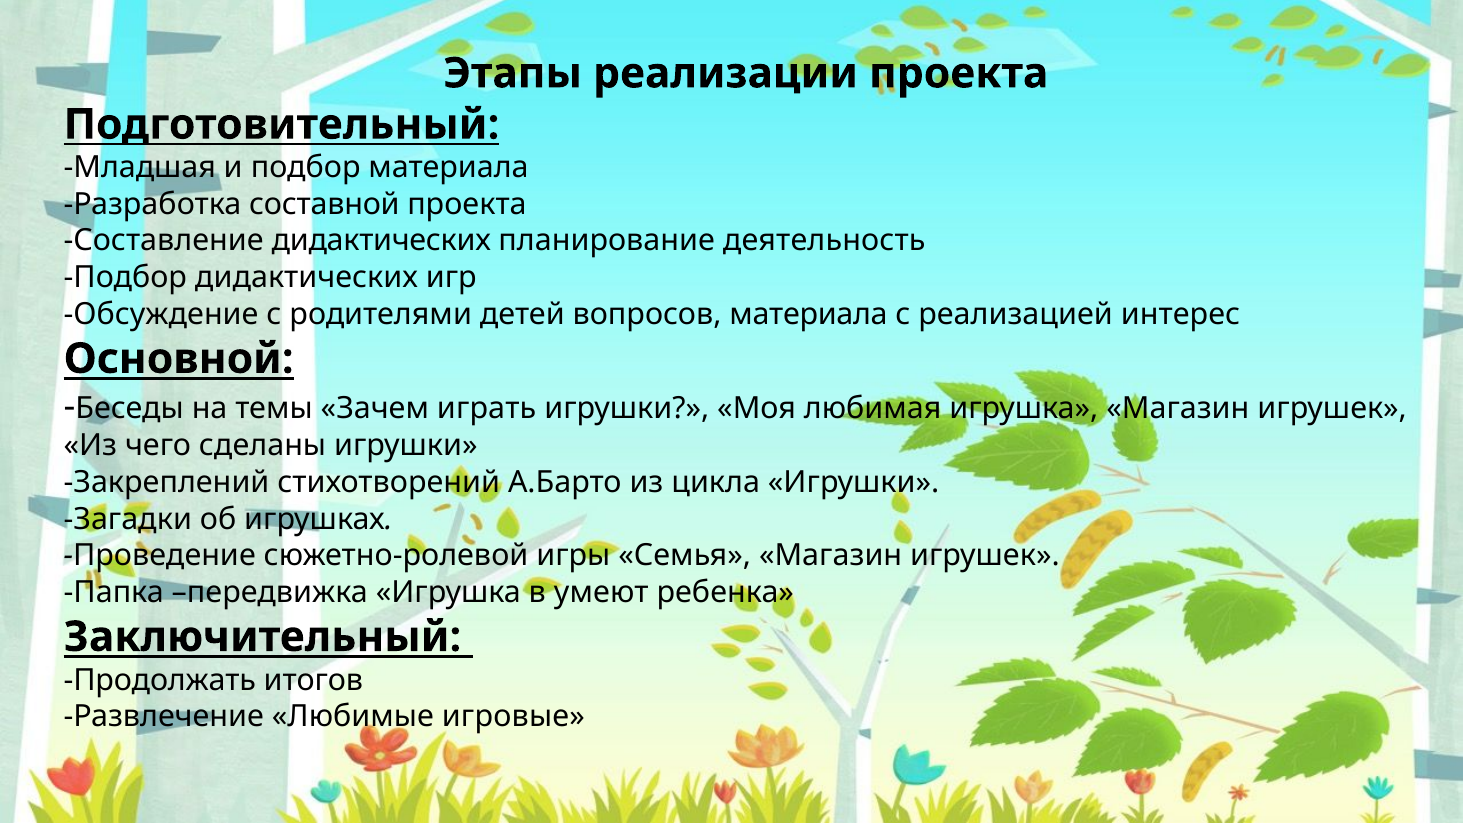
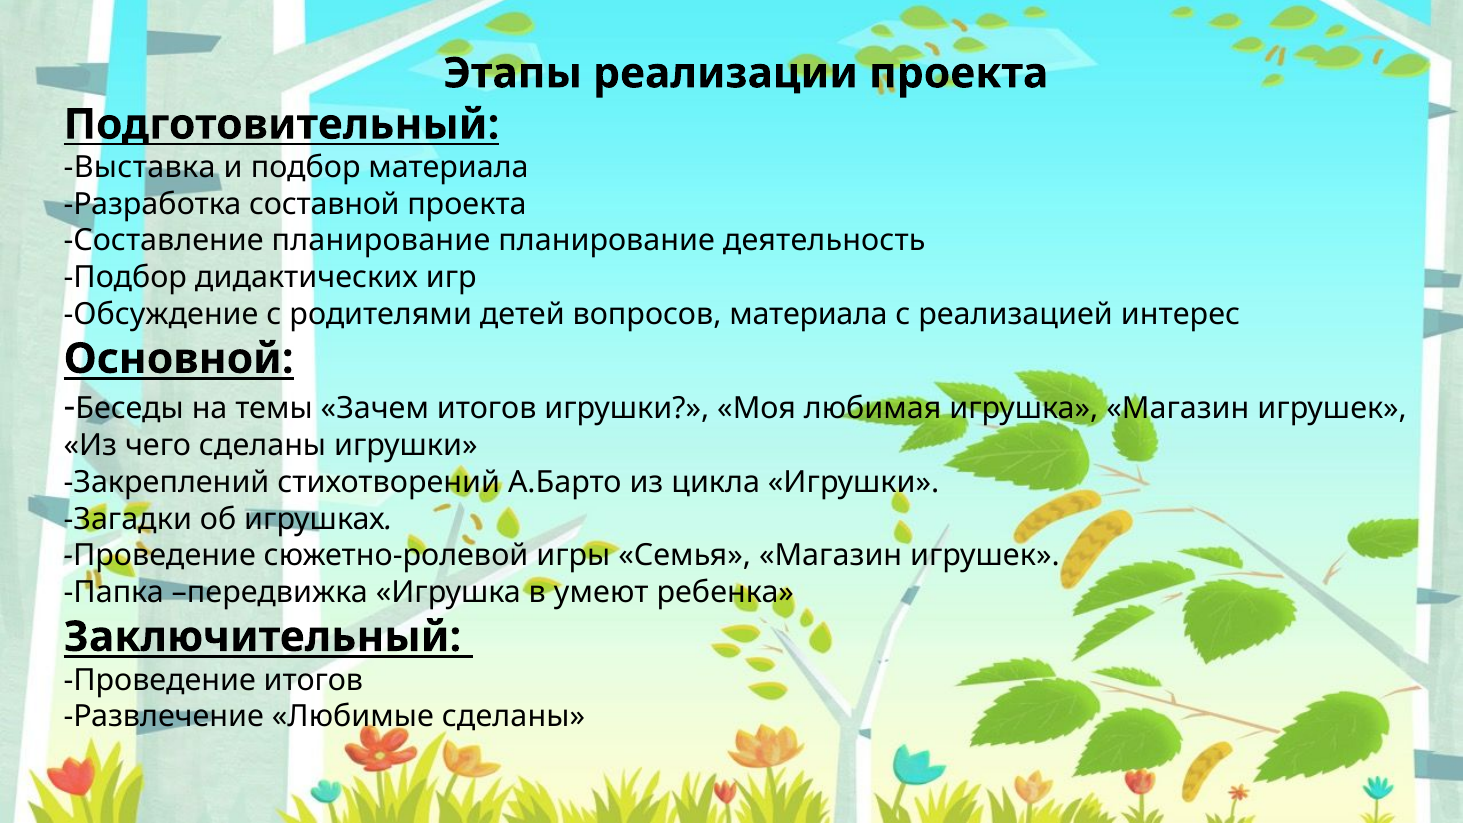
Младшая: Младшая -> Выставка
Составление дидактических: дидактических -> планирование
Зачем играть: играть -> итогов
Продолжать at (160, 680): Продолжать -> Проведение
Любимые игровые: игровые -> сделаны
